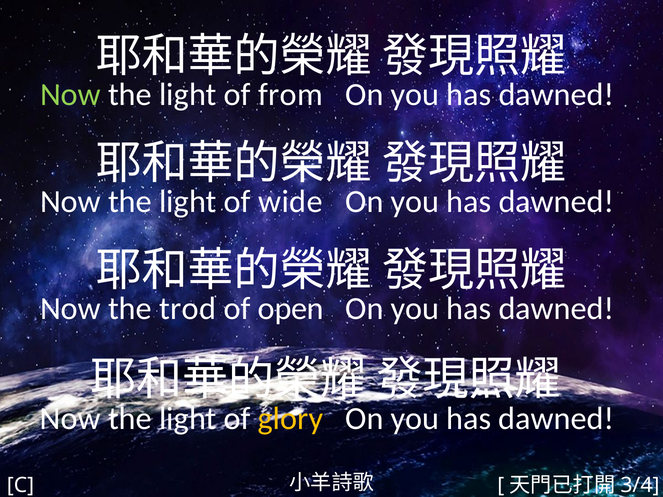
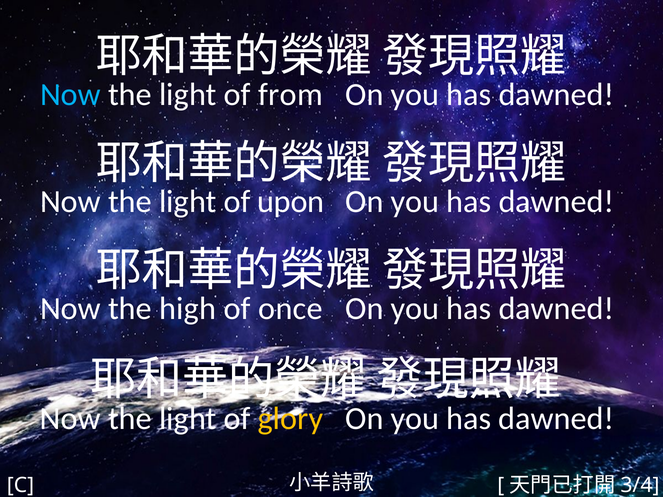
Now at (70, 95) colour: light green -> light blue
wide: wide -> upon
trod: trod -> high
open: open -> once
